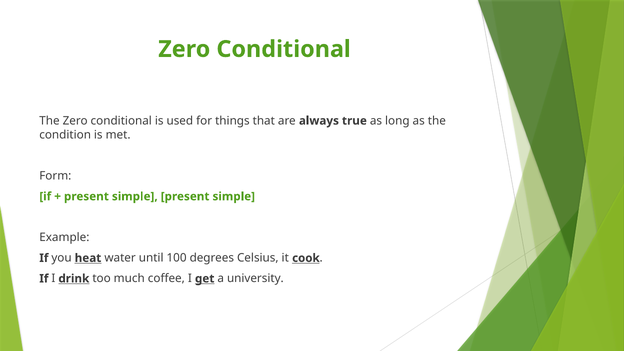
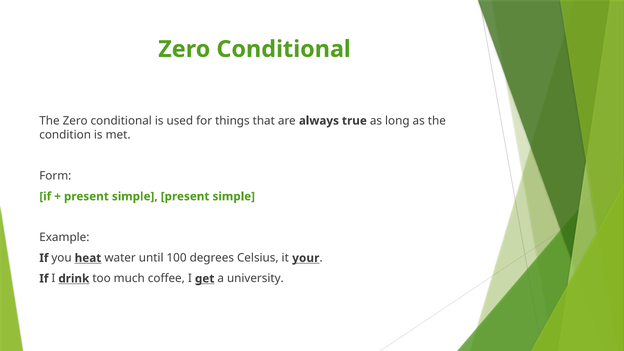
cook: cook -> your
